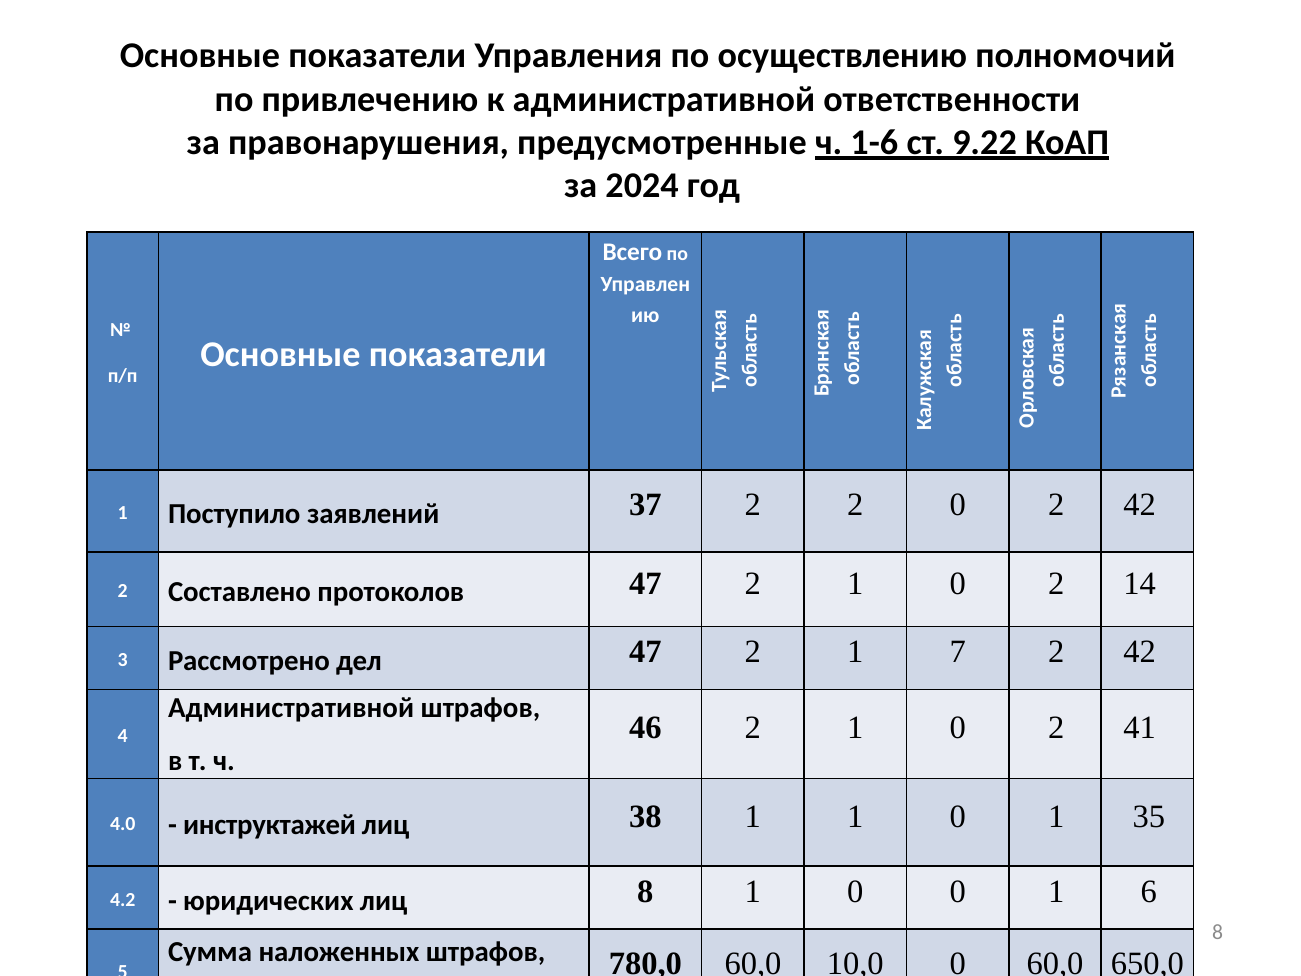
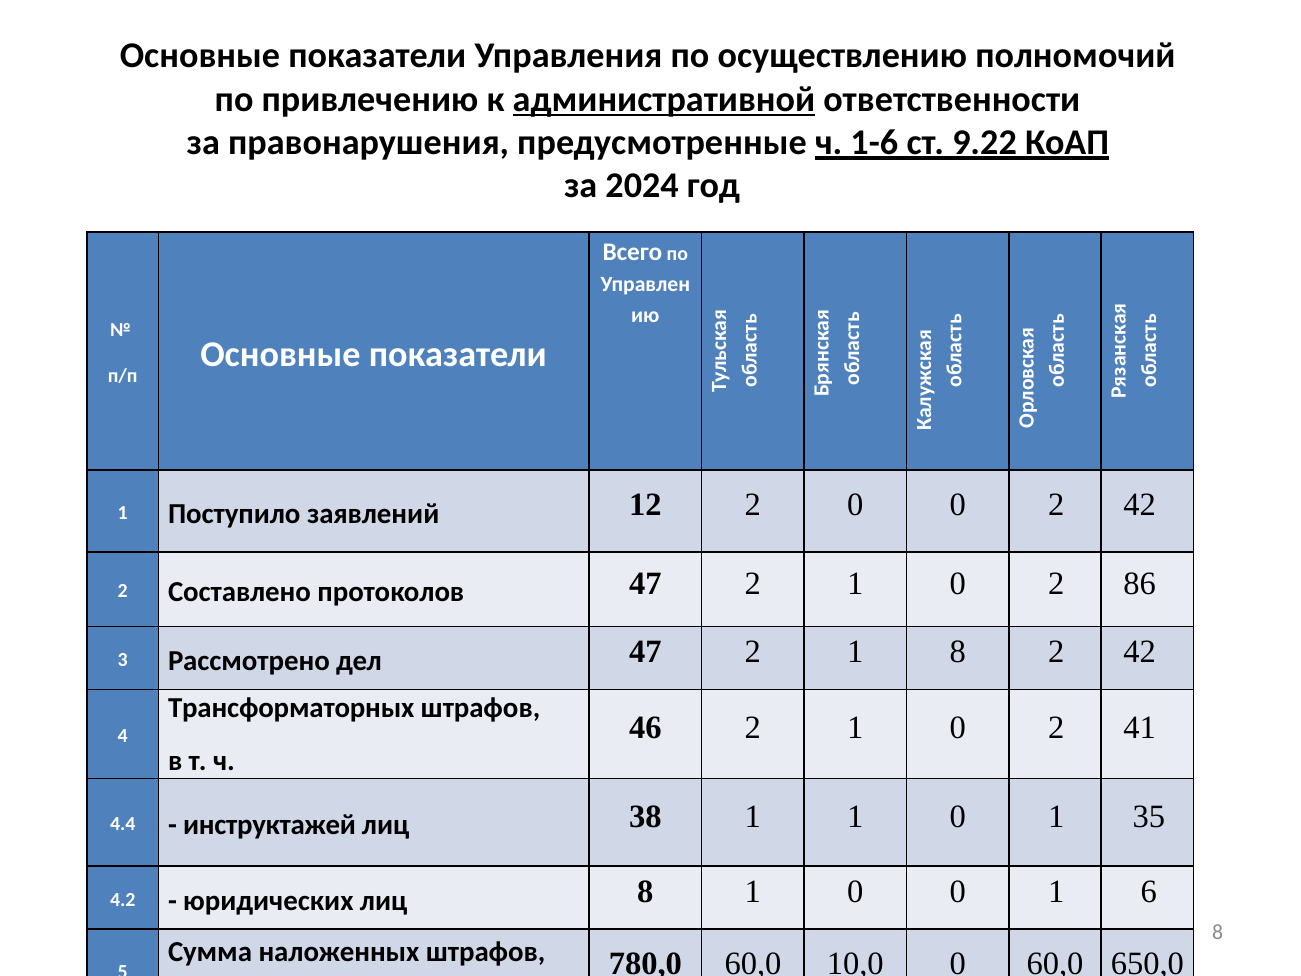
административной at (664, 99) underline: none -> present
37: 37 -> 12
2 2: 2 -> 0
14: 14 -> 86
1 7: 7 -> 8
Административной at (291, 707): Административной -> Трансформаторных
4.0: 4.0 -> 4.4
